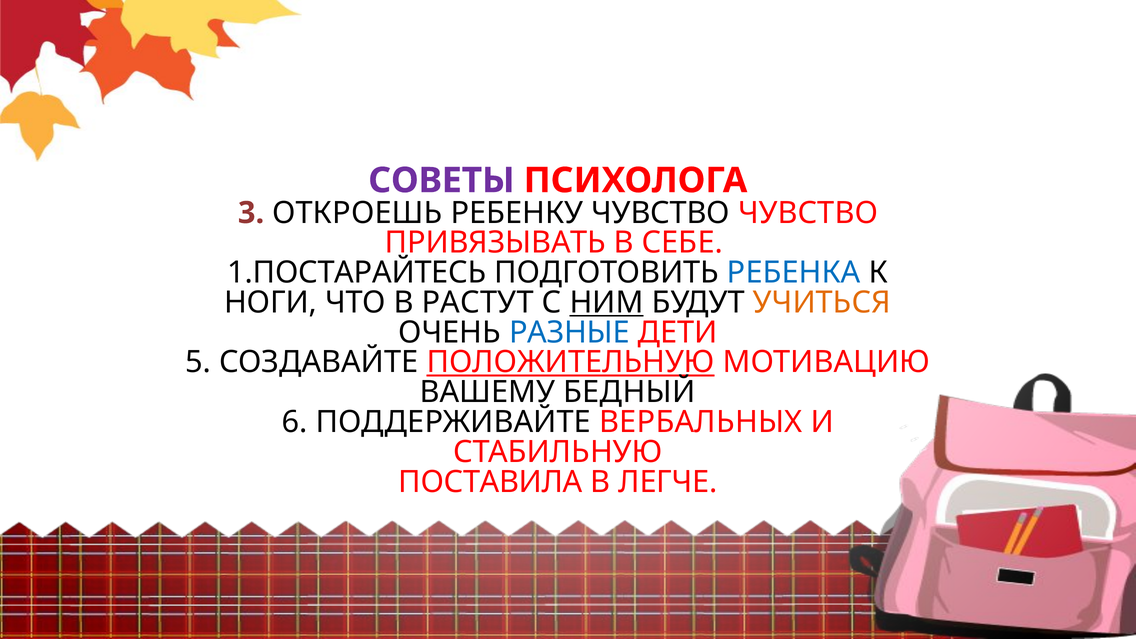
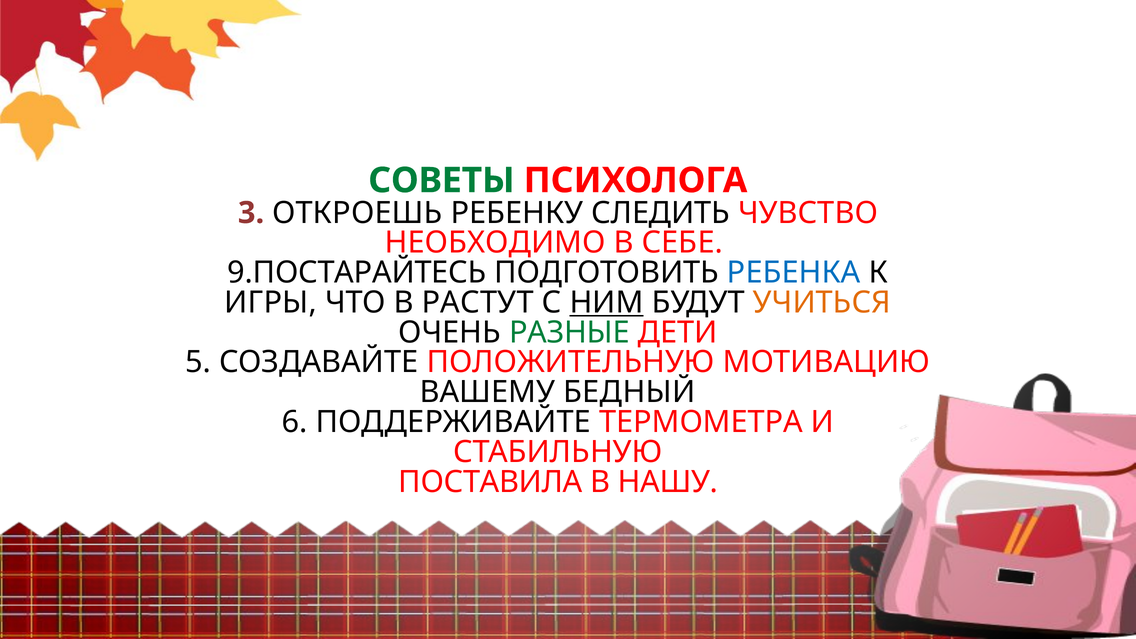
СОВЕТЫ colour: purple -> green
РЕБЕНКУ ЧУВСТВО: ЧУВСТВО -> СЛЕДИТЬ
ПРИВЯЗЫВАТЬ: ПРИВЯЗЫВАТЬ -> НЕОБХОДИМО
1.ПОСТАРАЙТЕСЬ: 1.ПОСТАРАЙТЕСЬ -> 9.ПОСТАРАЙТЕСЬ
НОГИ: НОГИ -> ИГРЫ
РАЗНЫЕ colour: blue -> green
ПОЛОЖИТЕЛЬНУЮ underline: present -> none
ВЕРБАЛЬНЫХ: ВЕРБАЛЬНЫХ -> ТЕРМОМЕТРА
ЛЕГЧЕ: ЛЕГЧЕ -> НАШУ
